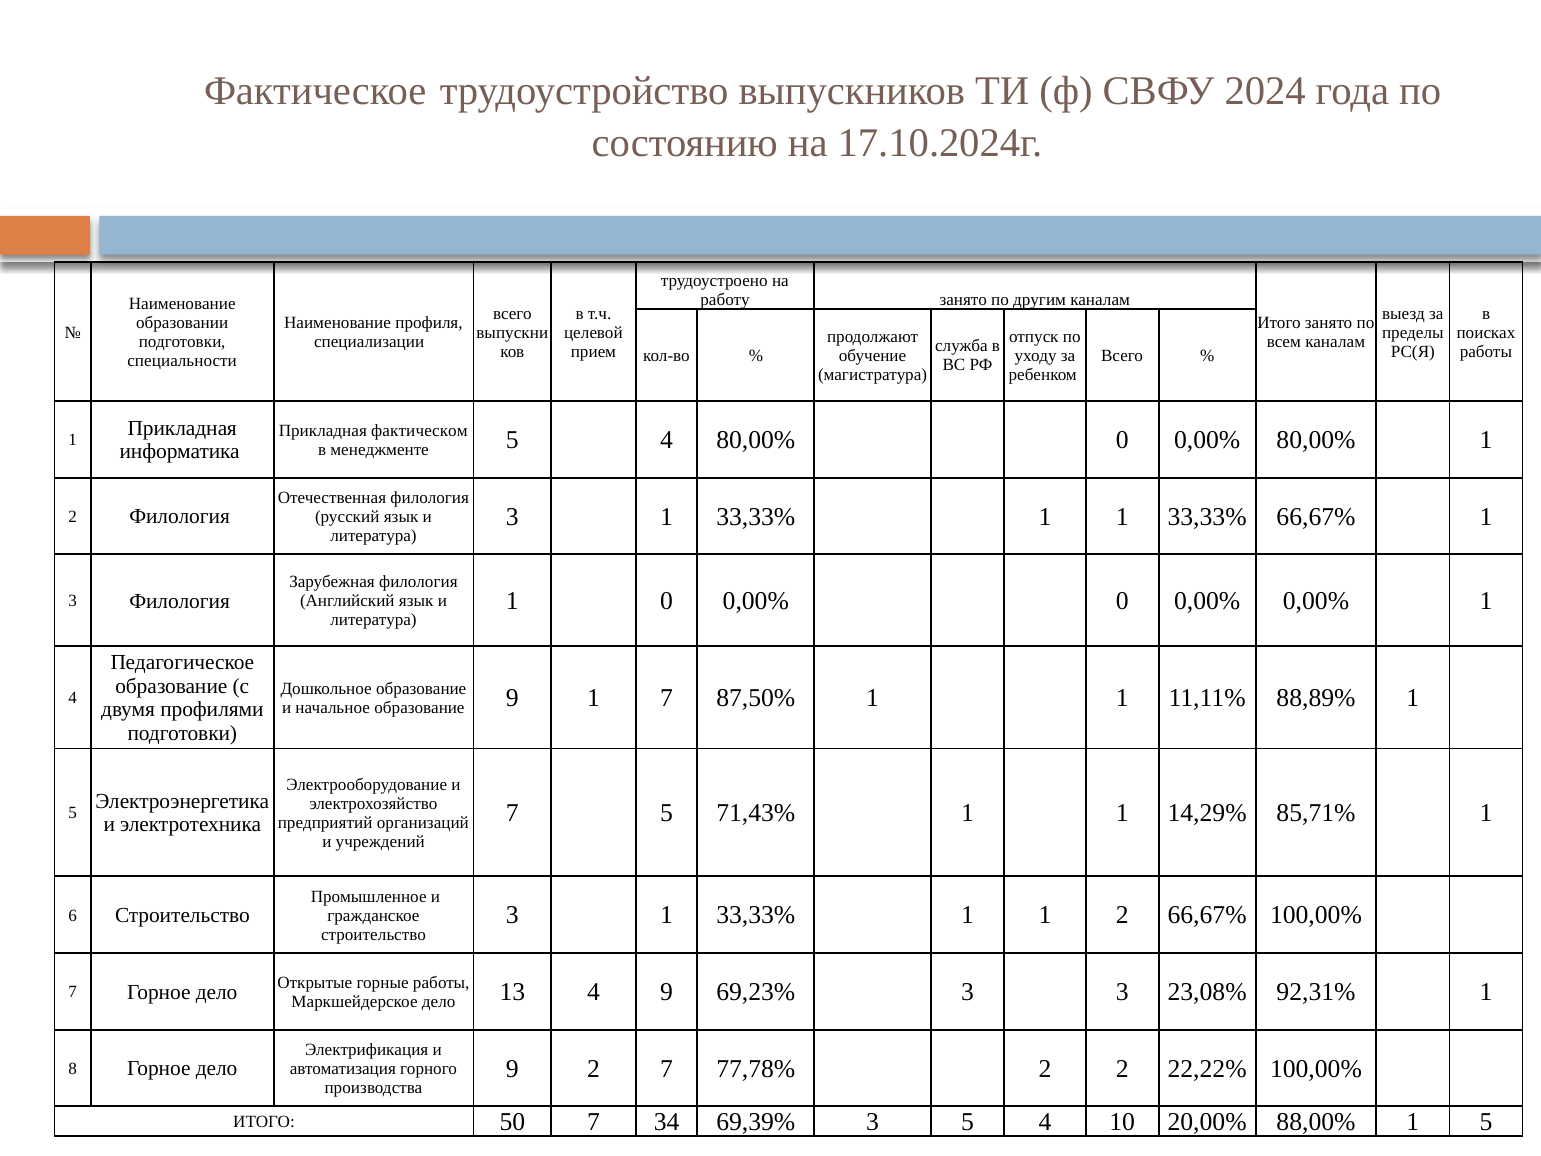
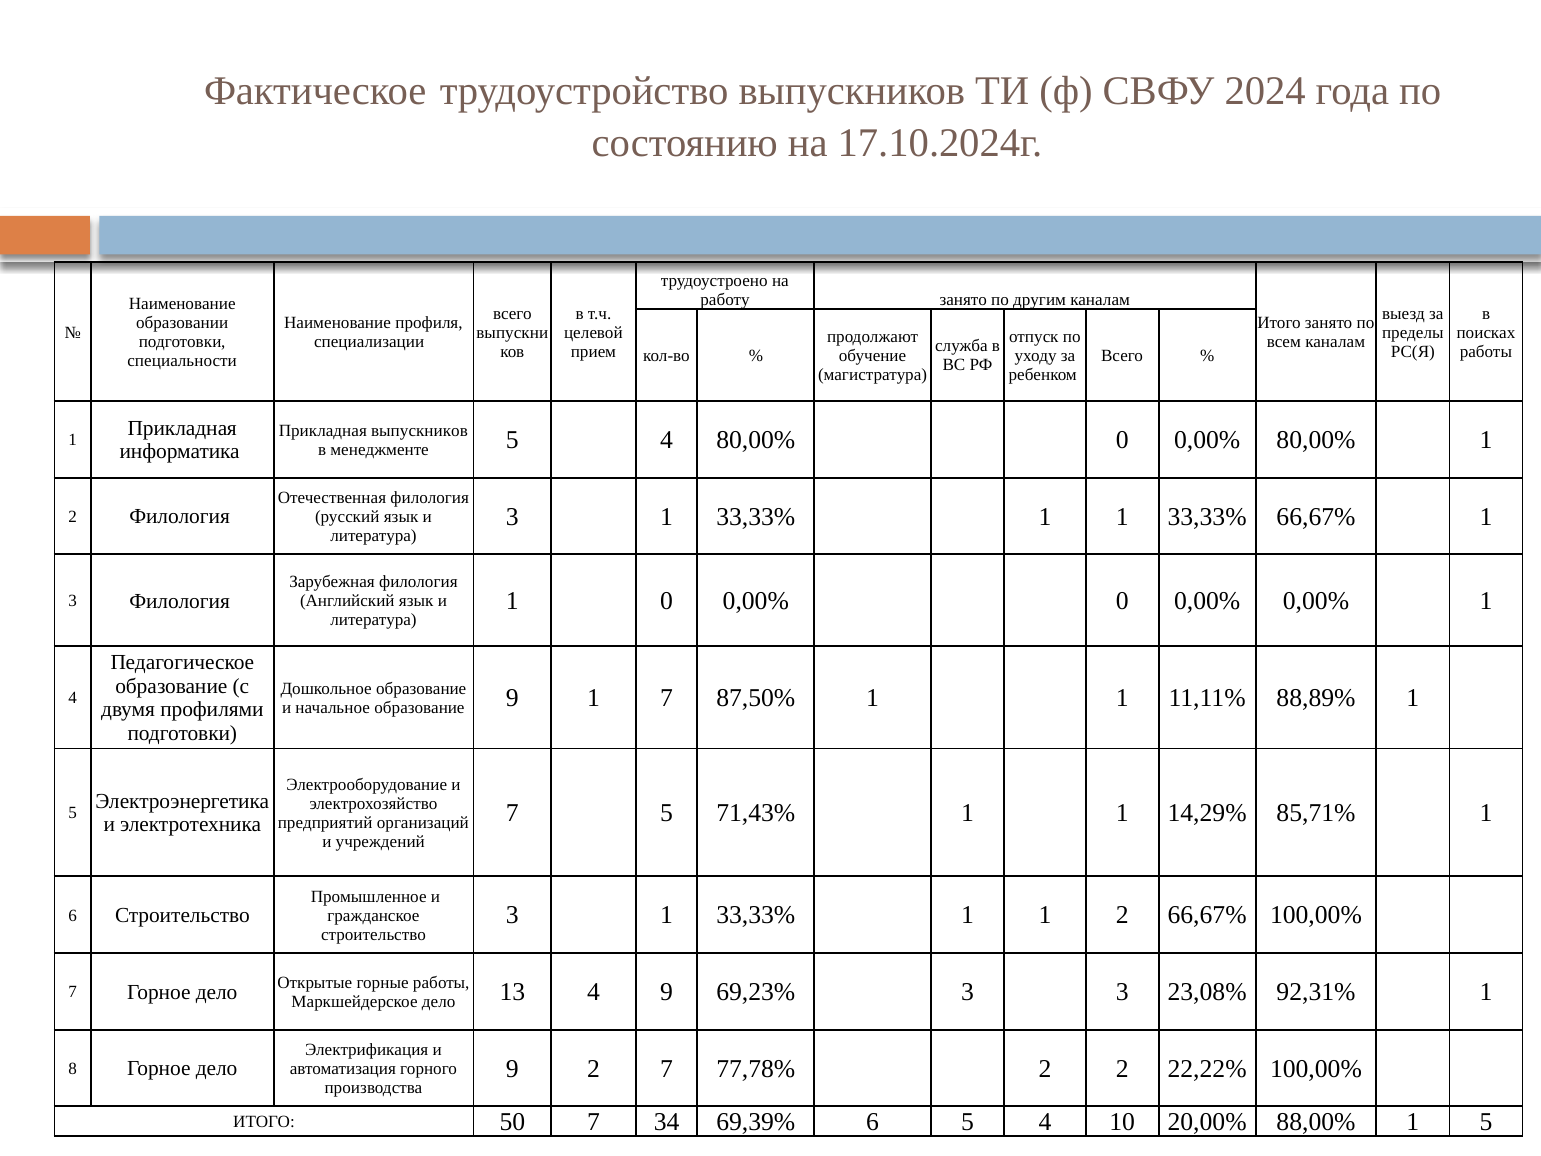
Прикладная фактическом: фактическом -> выпускников
69,39% 3: 3 -> 6
